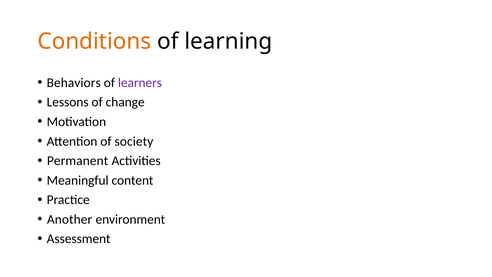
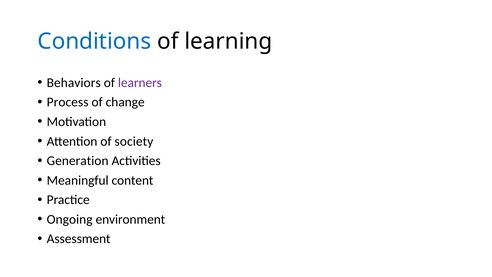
Conditions colour: orange -> blue
Lessons: Lessons -> Process
Permanent: Permanent -> Generation
Another: Another -> Ongoing
